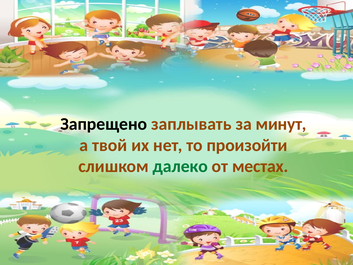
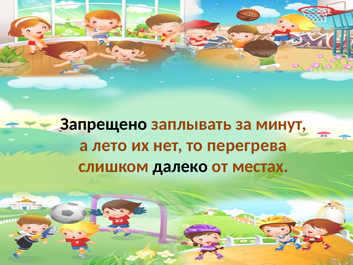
твой: твой -> лето
произойти: произойти -> перегрева
далеко colour: green -> black
